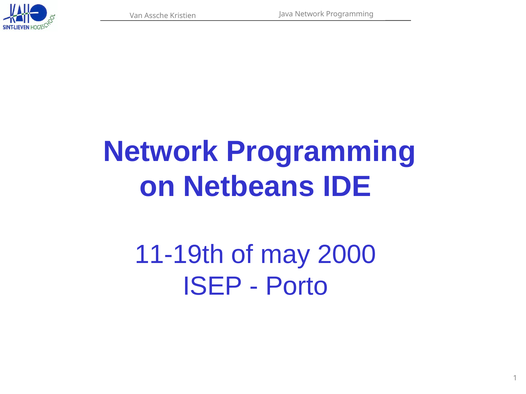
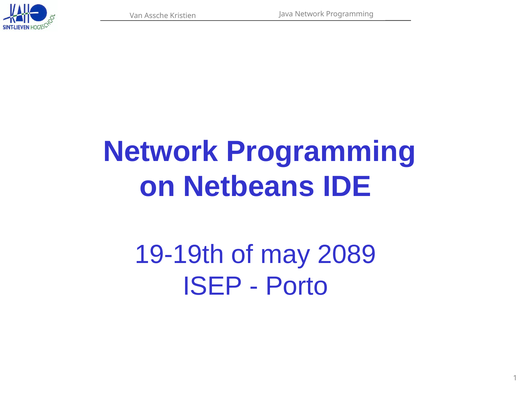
11-19th: 11-19th -> 19-19th
2000: 2000 -> 2089
